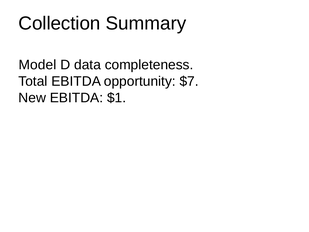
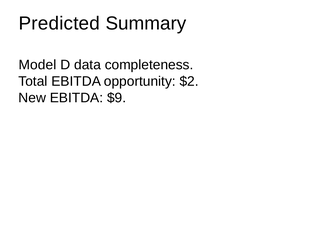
Collection: Collection -> Predicted
$7: $7 -> $2
$1: $1 -> $9
